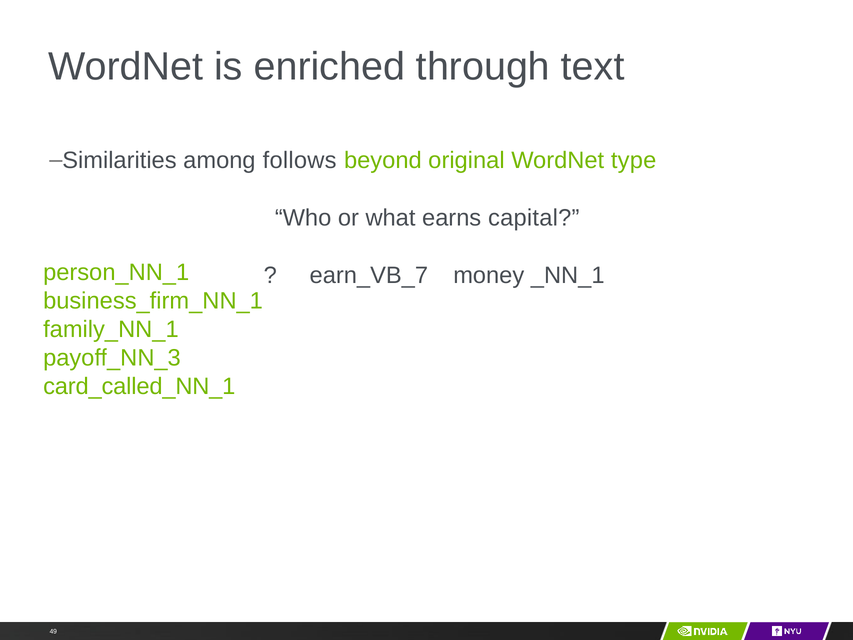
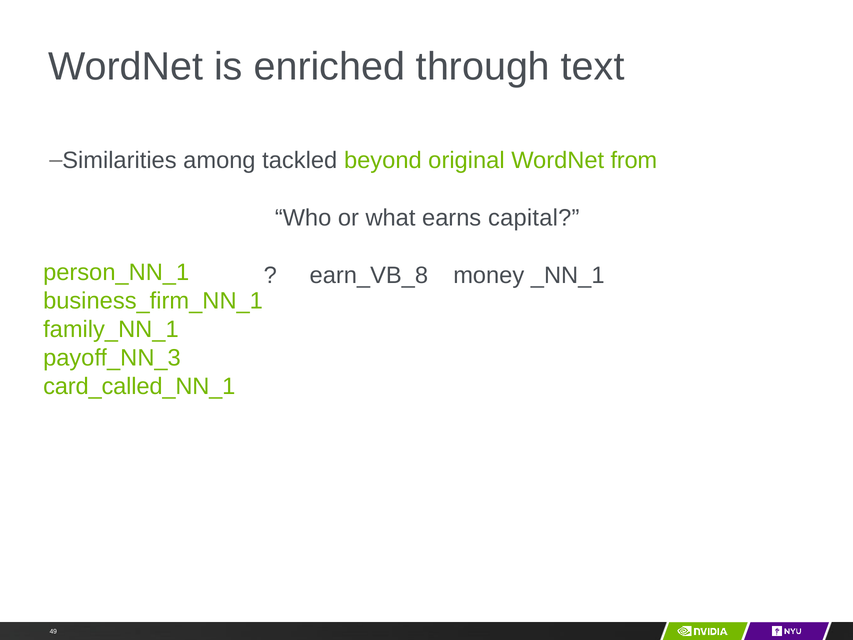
follows: follows -> tackled
type: type -> from
earn_VB_7: earn_VB_7 -> earn_VB_8
